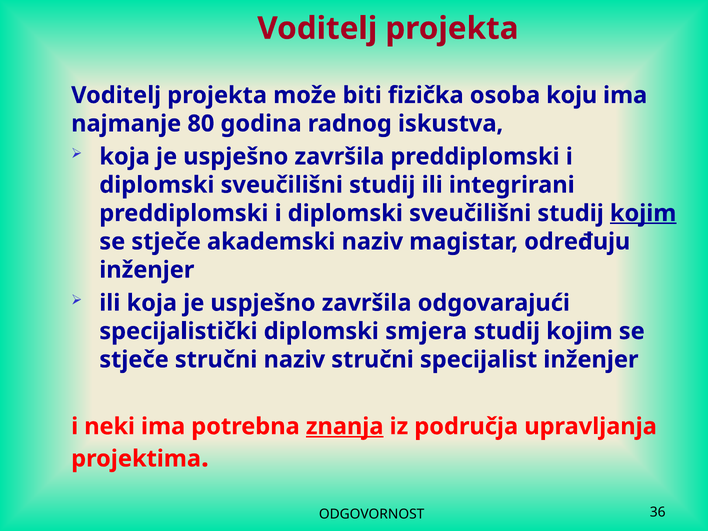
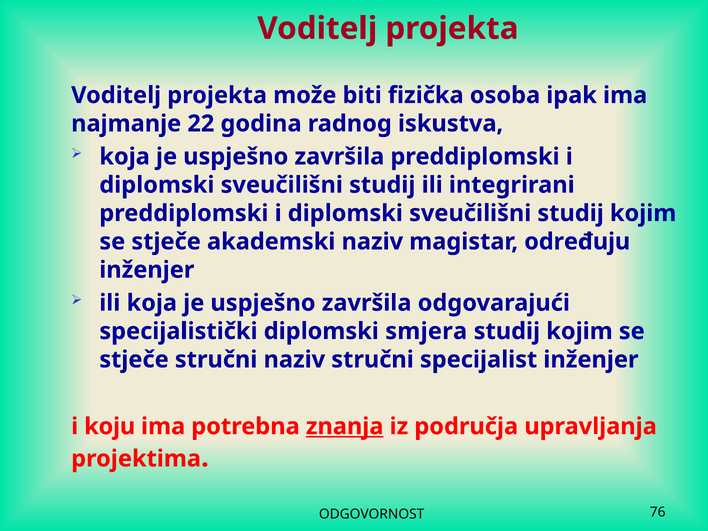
koju: koju -> ipak
80: 80 -> 22
kojim at (643, 213) underline: present -> none
neki: neki -> koju
36: 36 -> 76
